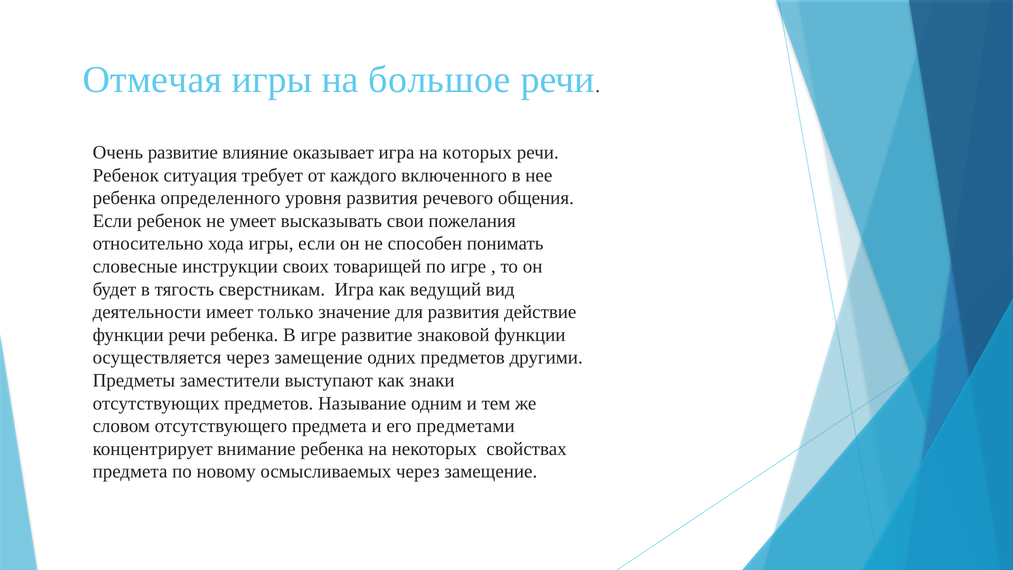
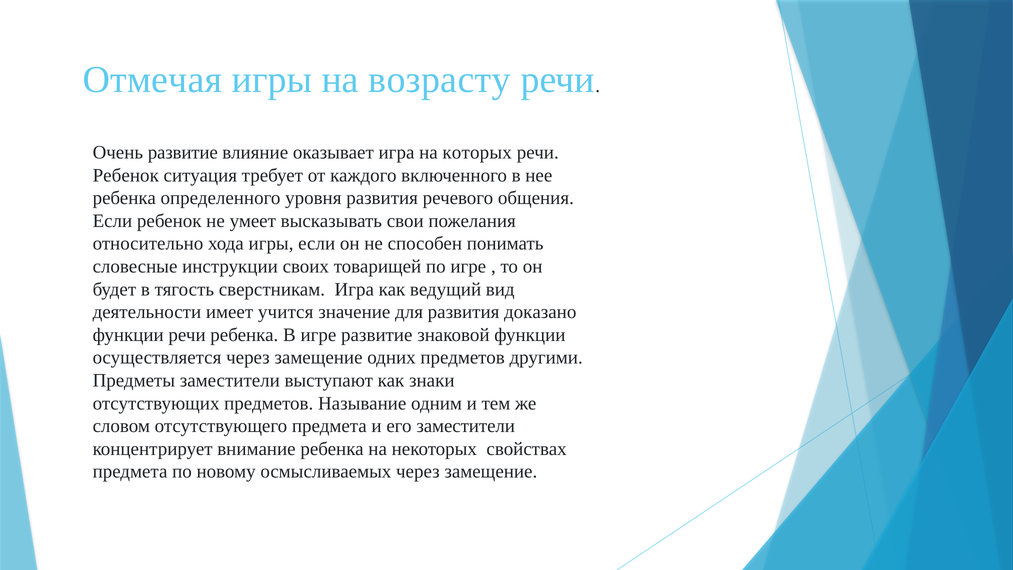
большое: большое -> возрасту
только: только -> учится
действие: действие -> доказано
его предметами: предметами -> заместители
